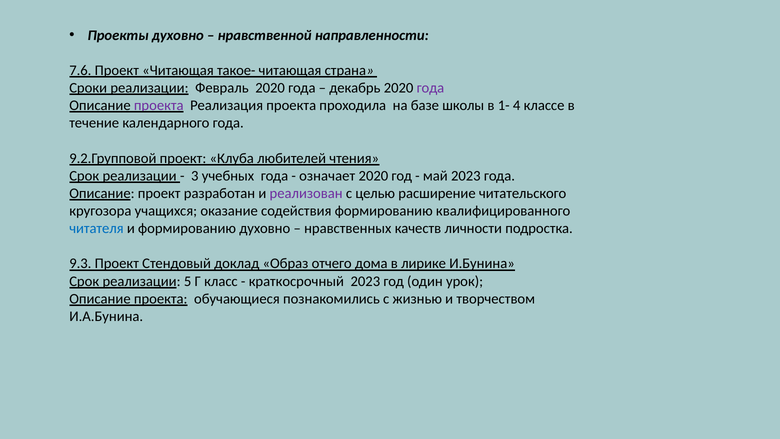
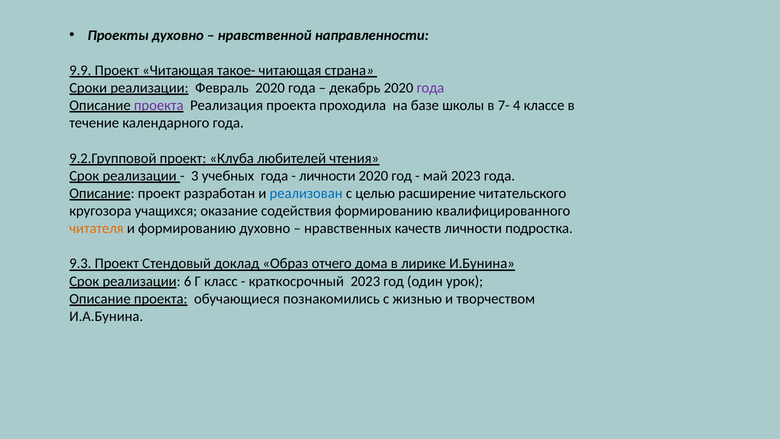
7.6: 7.6 -> 9.9
1-: 1- -> 7-
означает at (327, 176): означает -> личности
реализован colour: purple -> blue
читателя colour: blue -> orange
5: 5 -> 6
